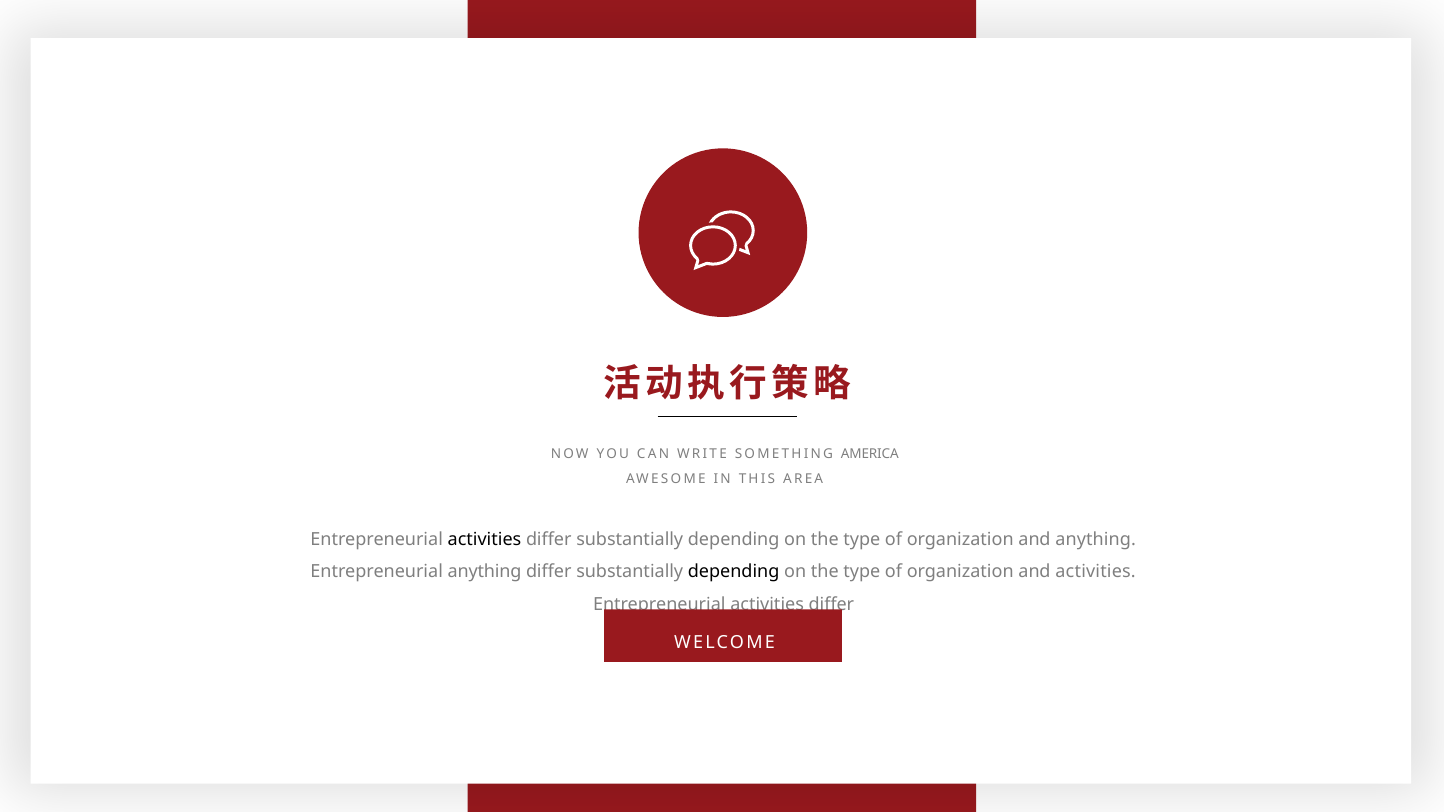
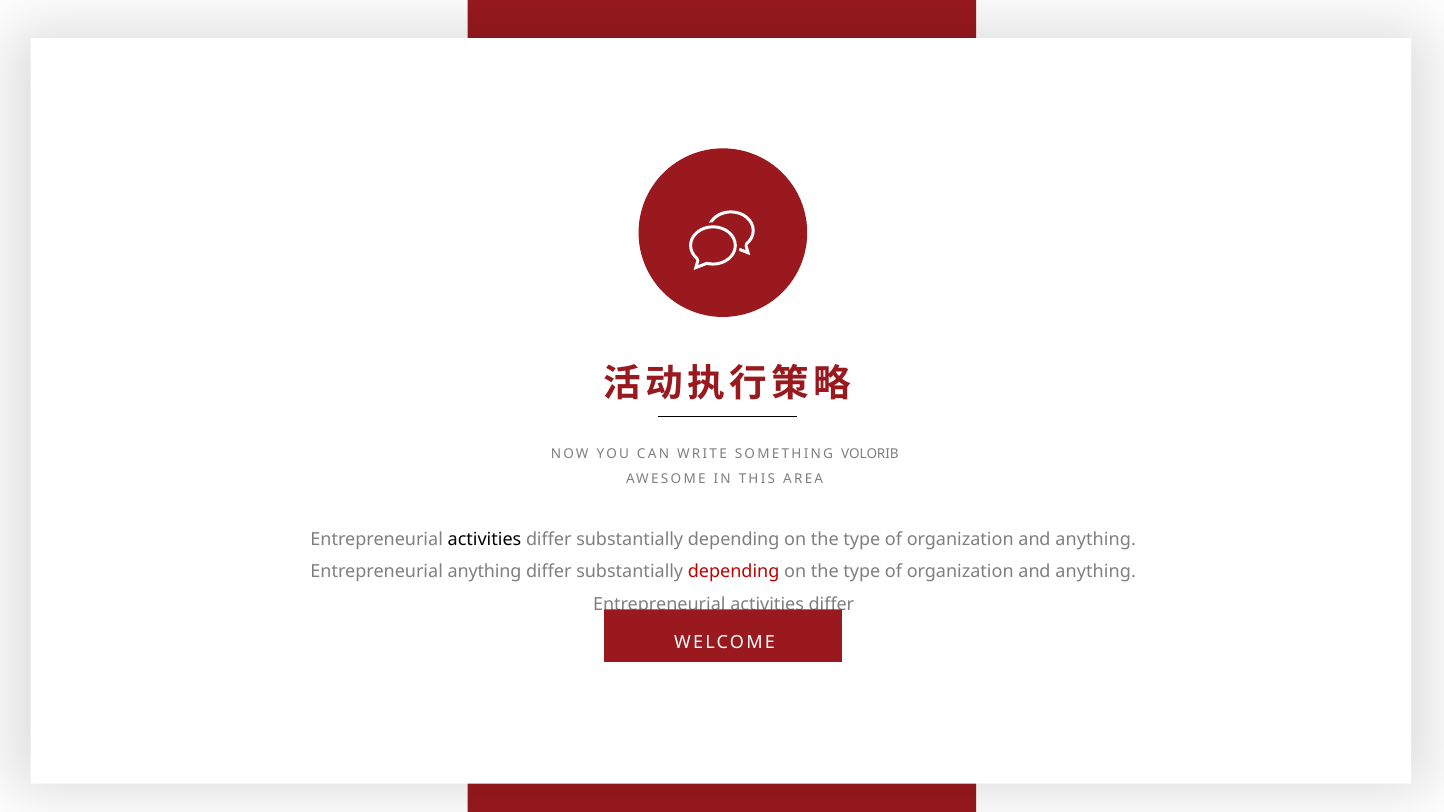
AMERICA: AMERICA -> VOLORIB
depending at (734, 572) colour: black -> red
activities at (1096, 572): activities -> anything
